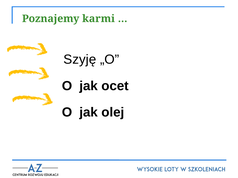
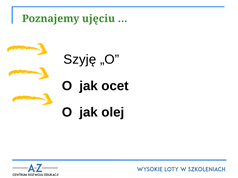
karmi: karmi -> ujęciu
